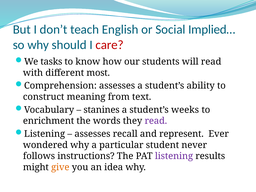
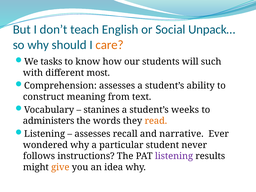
Implied…: Implied… -> Unpack…
care colour: red -> orange
will read: read -> such
enrichment: enrichment -> administers
read at (156, 121) colour: purple -> orange
represent: represent -> narrative
